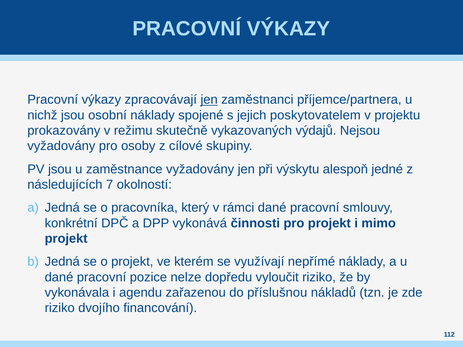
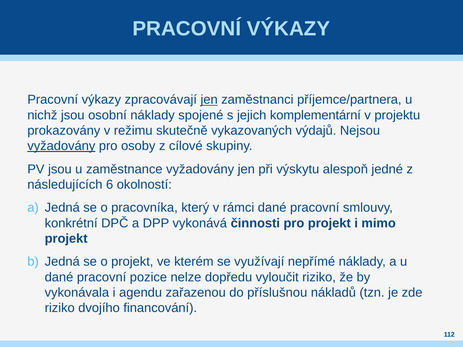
poskytovatelem: poskytovatelem -> komplementární
vyžadovány at (61, 146) underline: none -> present
7: 7 -> 6
